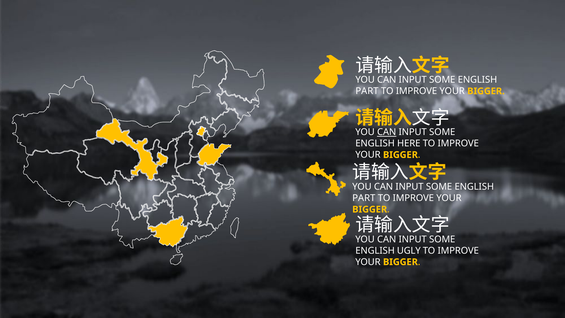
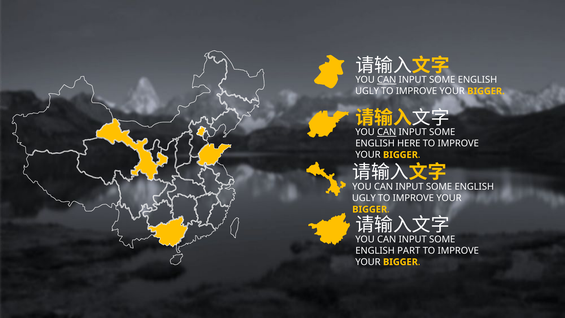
CAN at (387, 80) underline: none -> present
PART at (367, 91): PART -> UGLY
PART at (364, 198): PART -> UGLY
UGLY: UGLY -> PART
